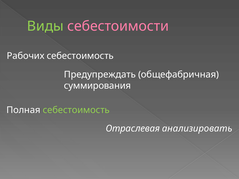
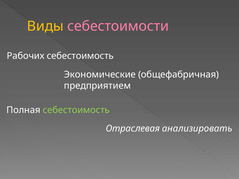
Виды colour: light green -> yellow
Предупреждать: Предупреждать -> Экономические
суммирования: суммирования -> предприятием
